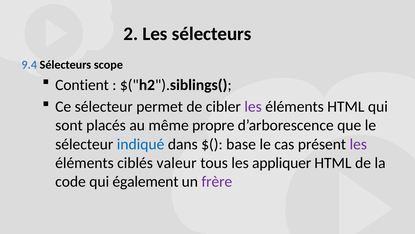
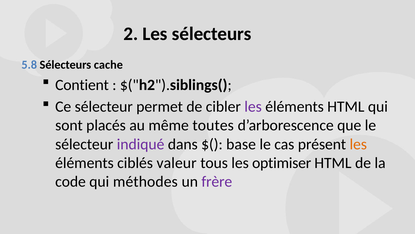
9.4: 9.4 -> 5.8
scope: scope -> cache
propre: propre -> toutes
indiqué colour: blue -> purple
les at (358, 144) colour: purple -> orange
appliquer: appliquer -> optimiser
également: également -> méthodes
